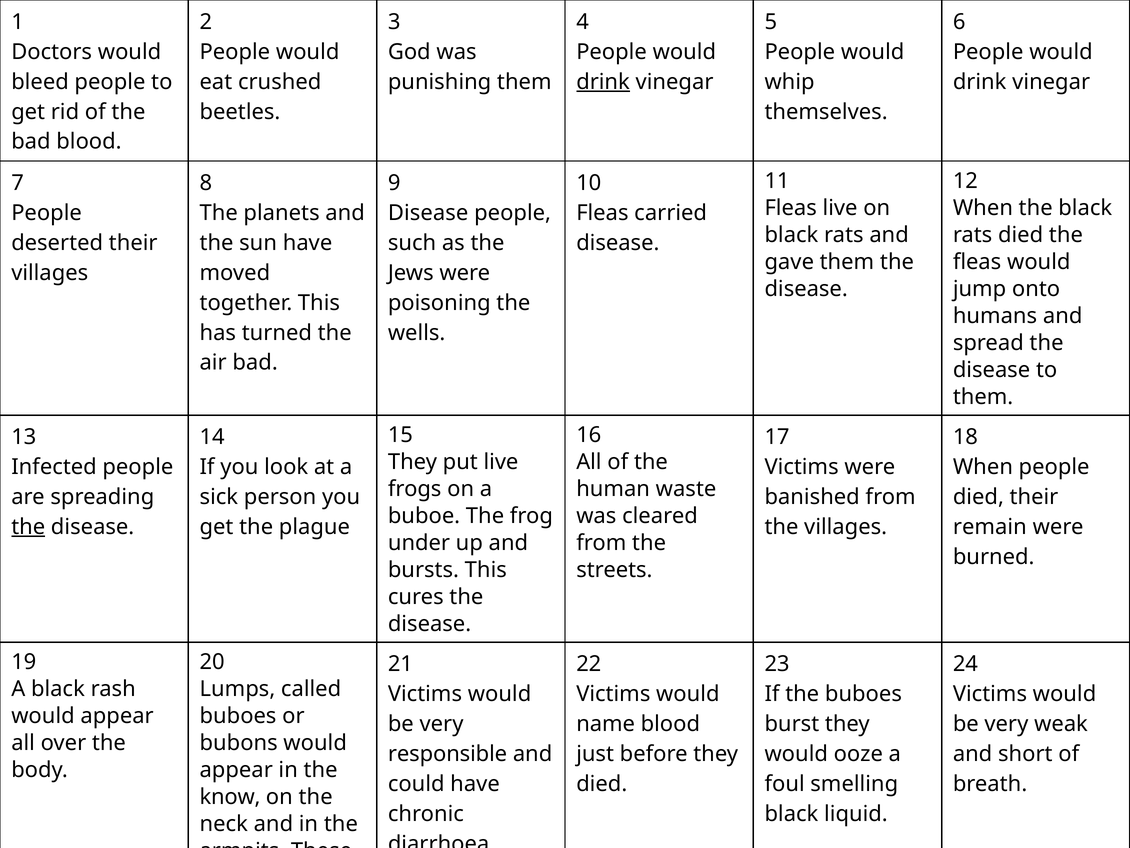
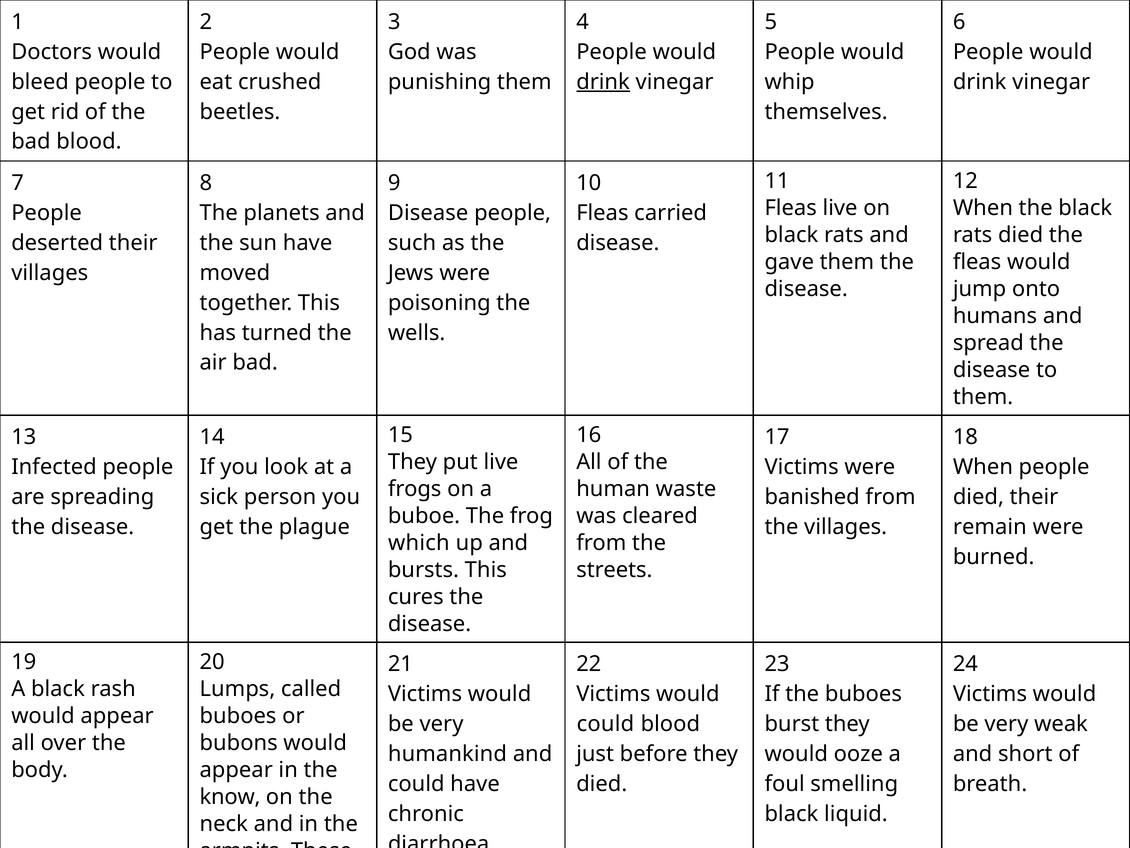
the at (28, 527) underline: present -> none
under: under -> which
name at (606, 724): name -> could
responsible: responsible -> humankind
